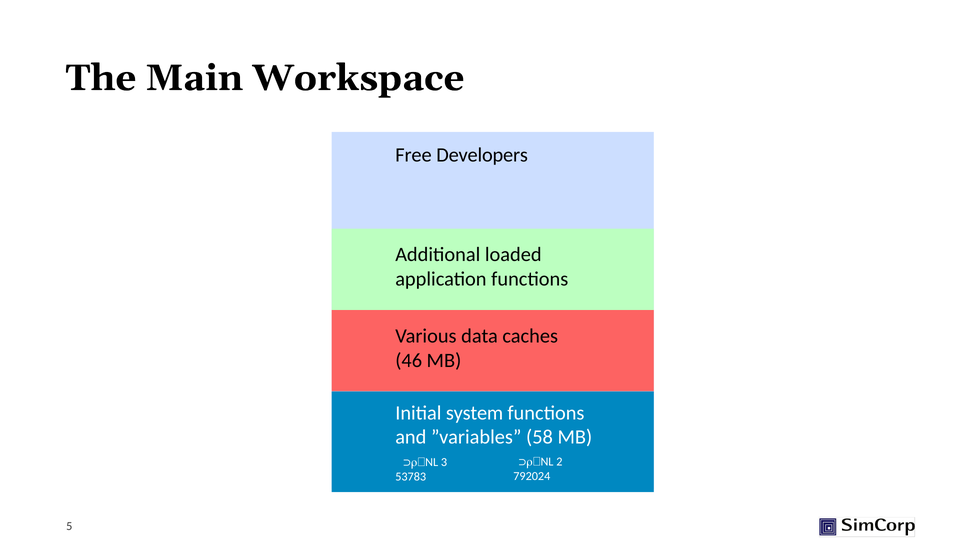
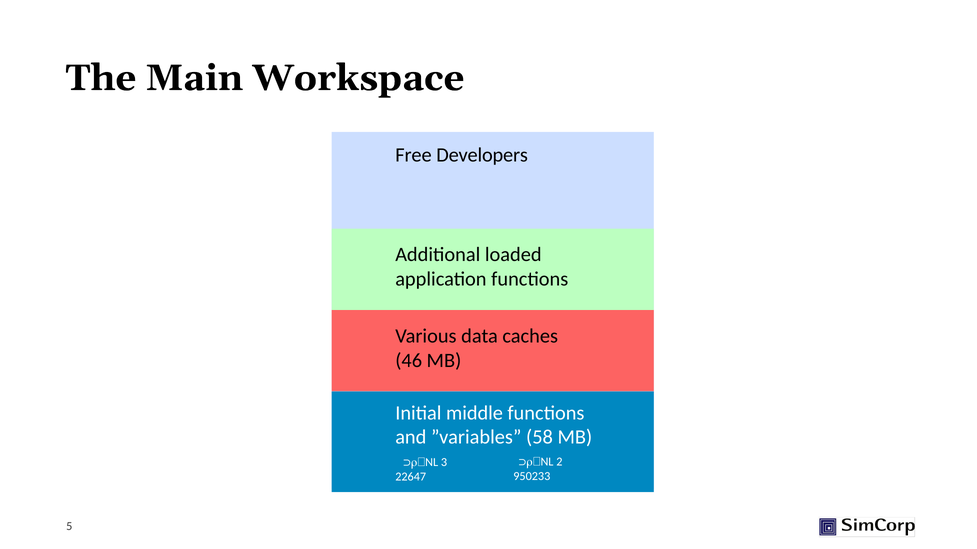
system: system -> middle
792024: 792024 -> 950233
53783: 53783 -> 22647
